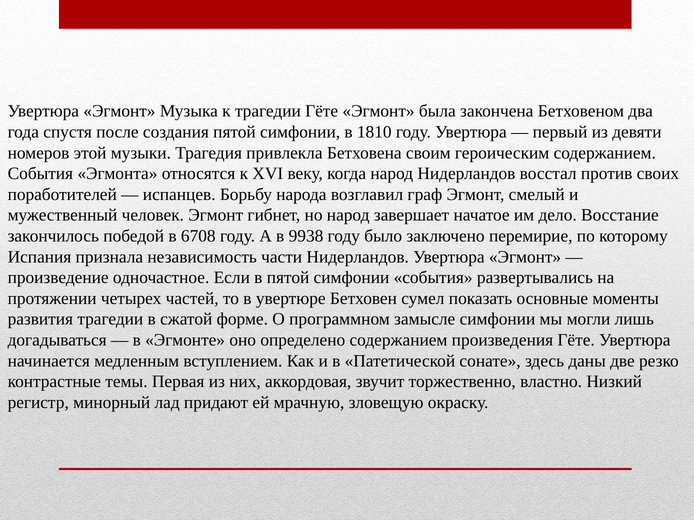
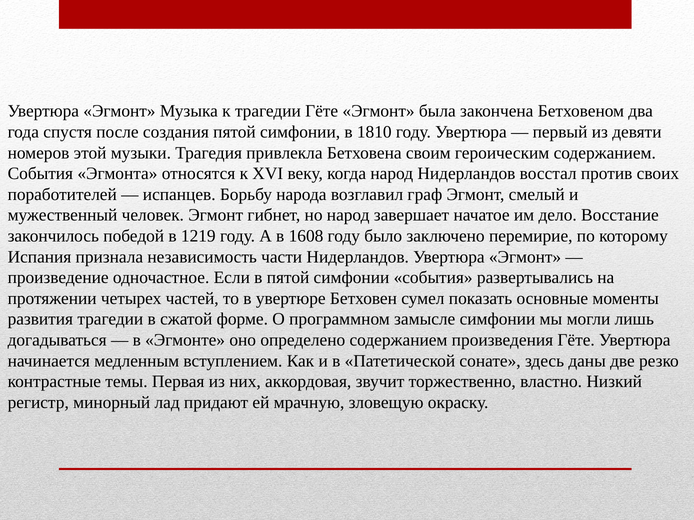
6708: 6708 -> 1219
9938: 9938 -> 1608
